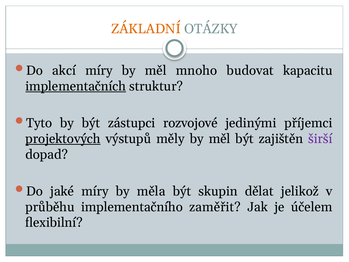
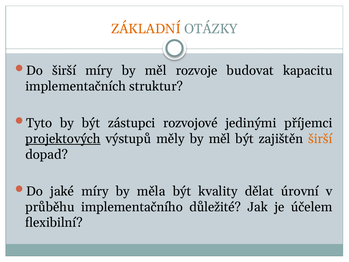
Do akcí: akcí -> širší
mnoho: mnoho -> rozvoje
implementačních underline: present -> none
širší at (320, 139) colour: purple -> orange
skupin: skupin -> kvality
jelikož: jelikož -> úrovní
zaměřit: zaměřit -> důležité
